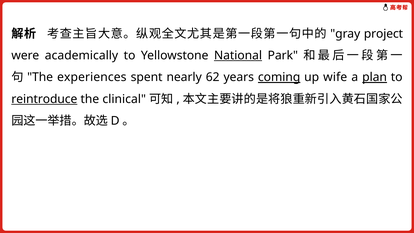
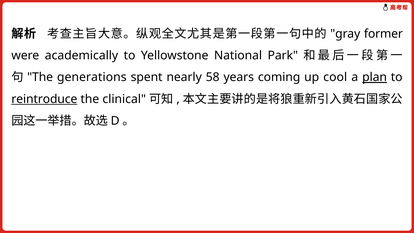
project: project -> former
National underline: present -> none
experiences: experiences -> generations
62: 62 -> 58
coming underline: present -> none
wife: wife -> cool
